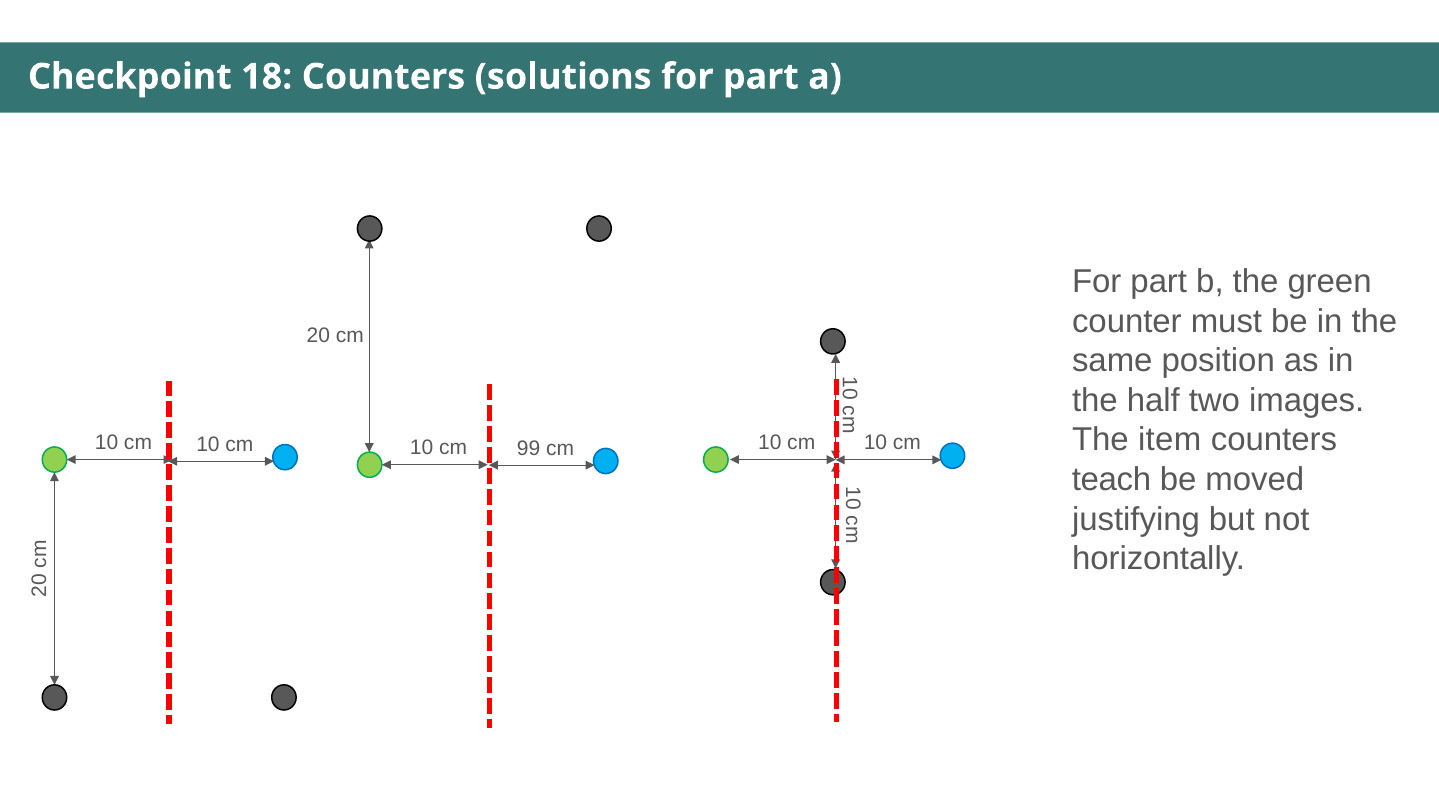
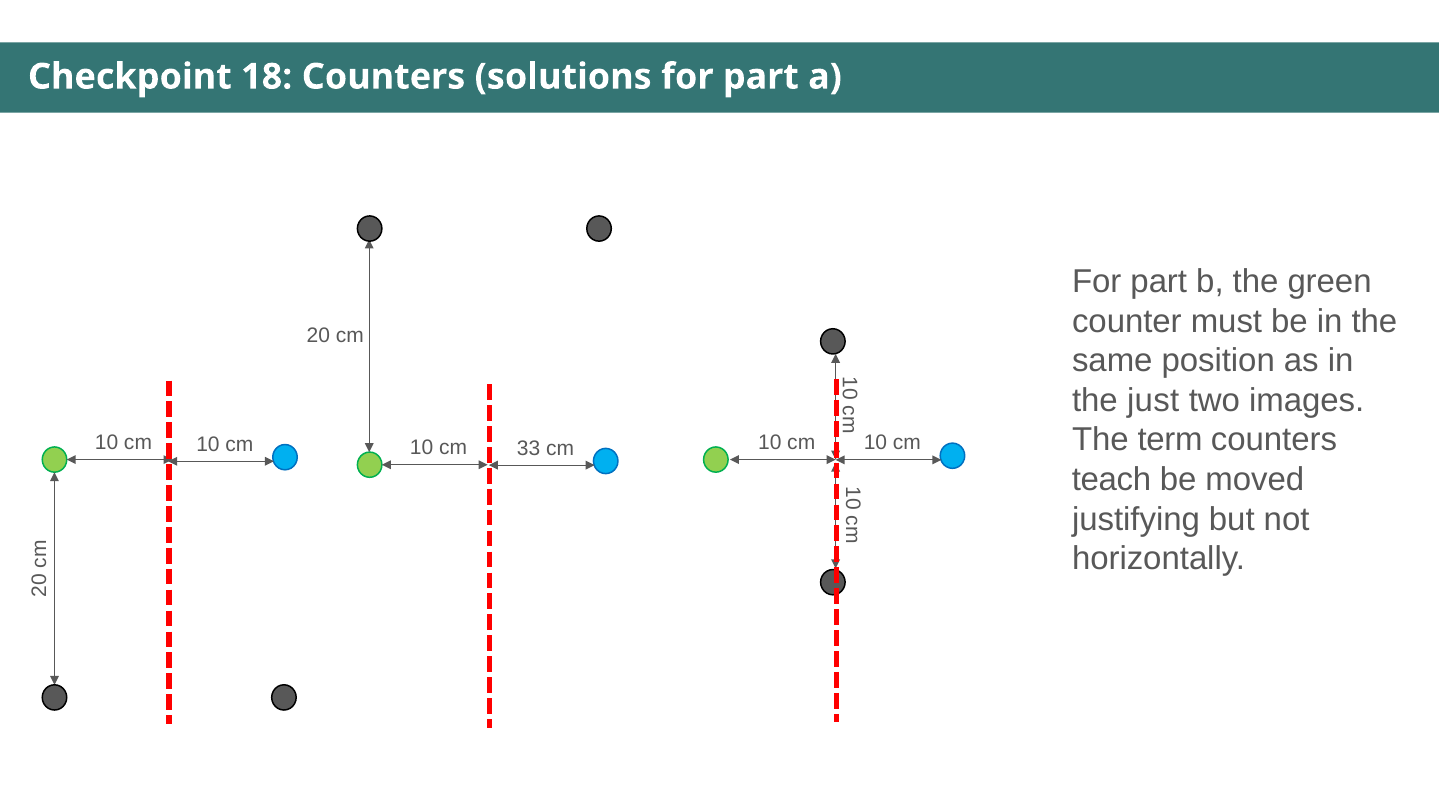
half: half -> just
item: item -> term
99: 99 -> 33
